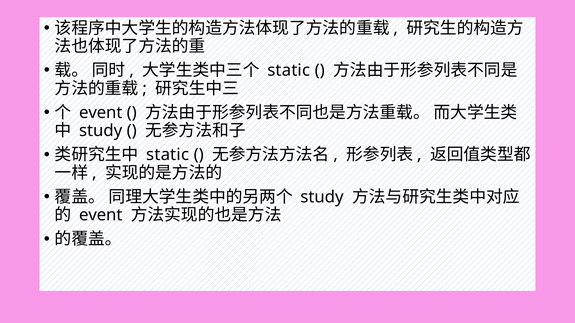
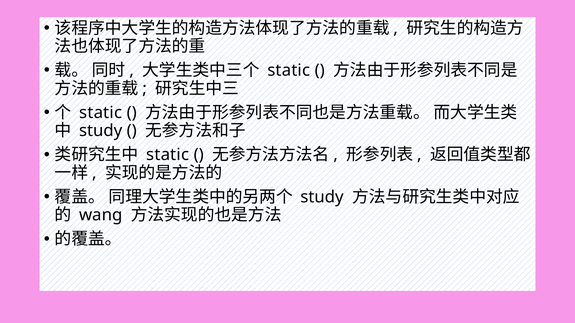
event at (101, 113): event -> static
event at (101, 215): event -> wang
